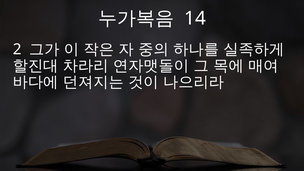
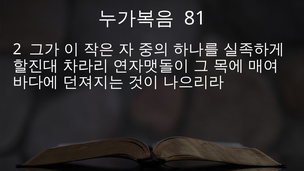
14: 14 -> 81
